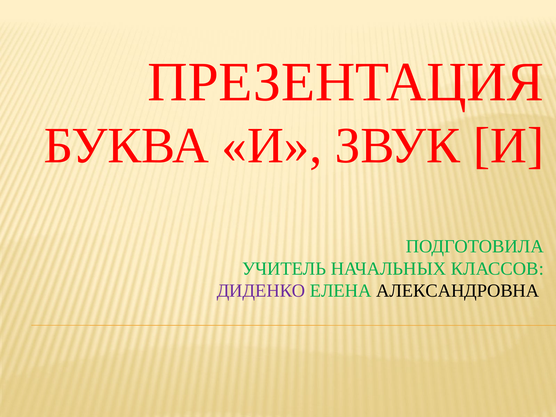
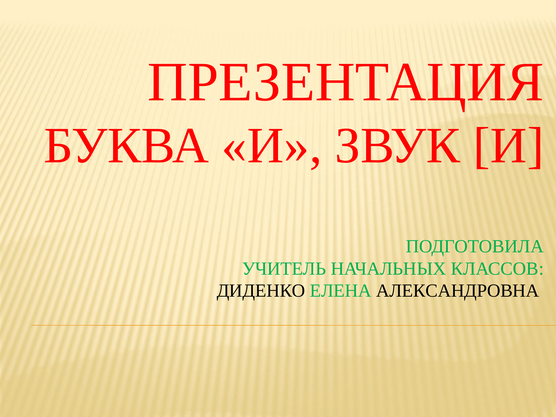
ДИДЕНКО colour: purple -> black
